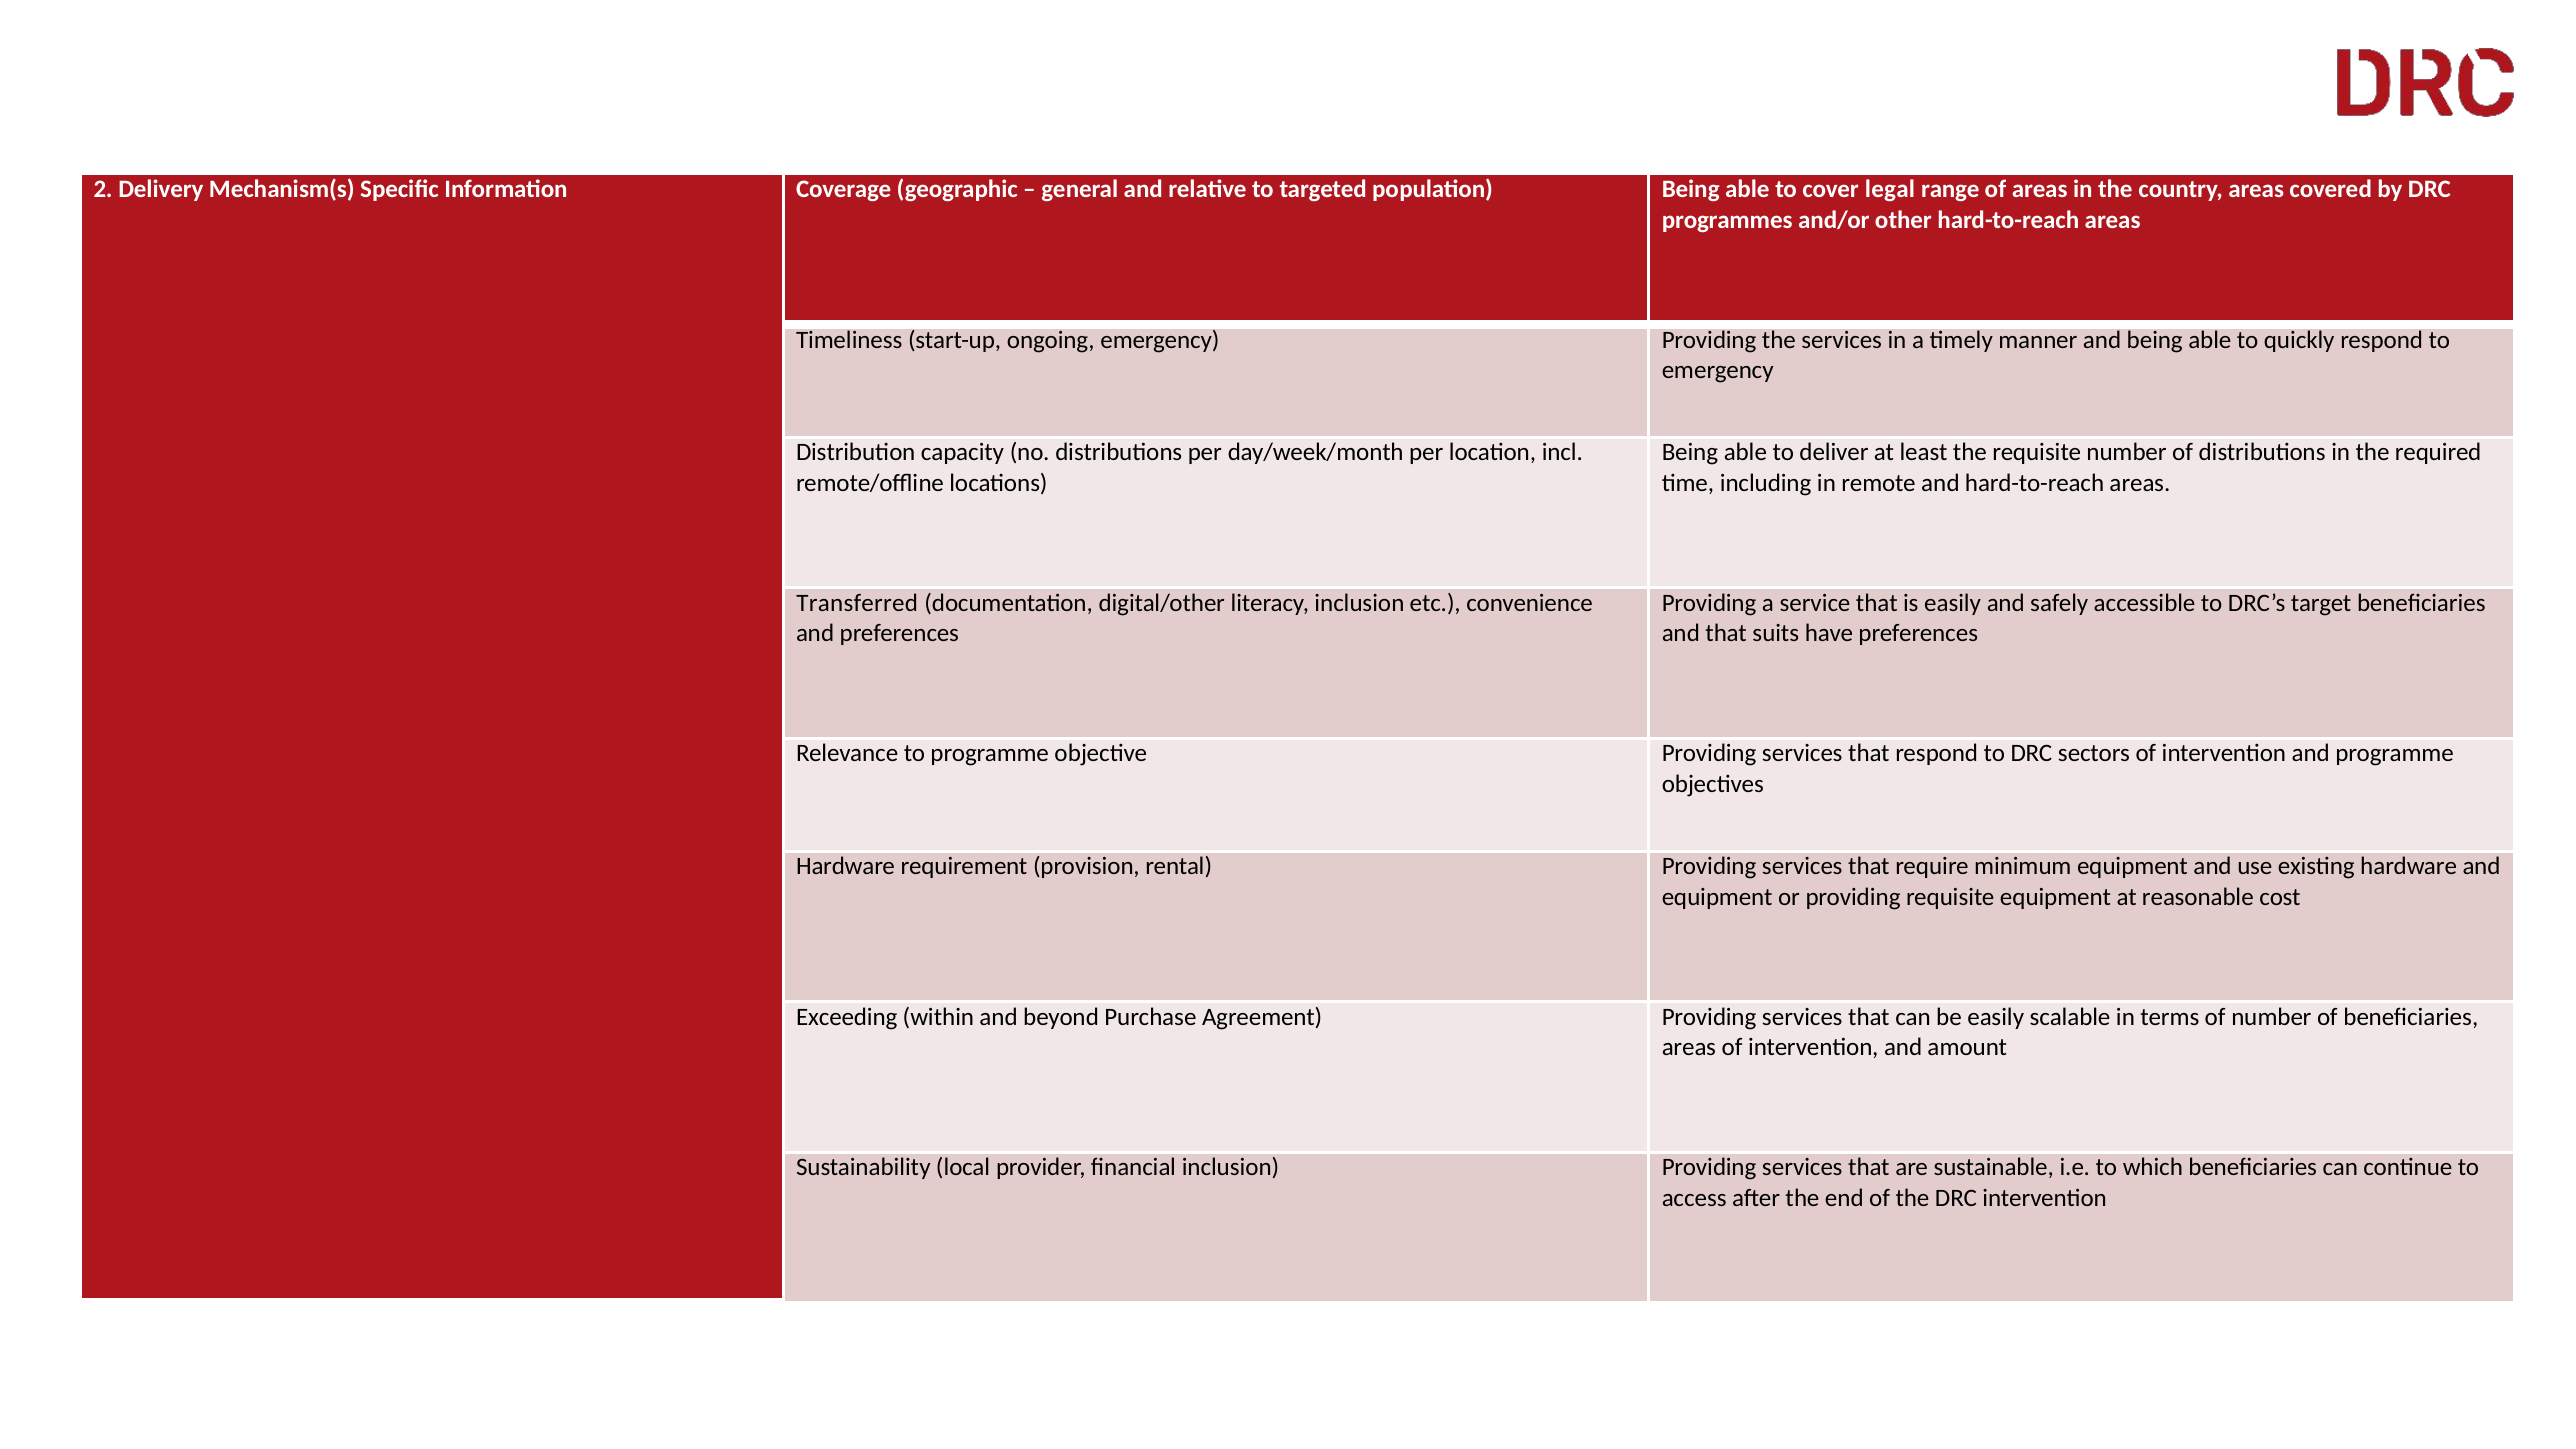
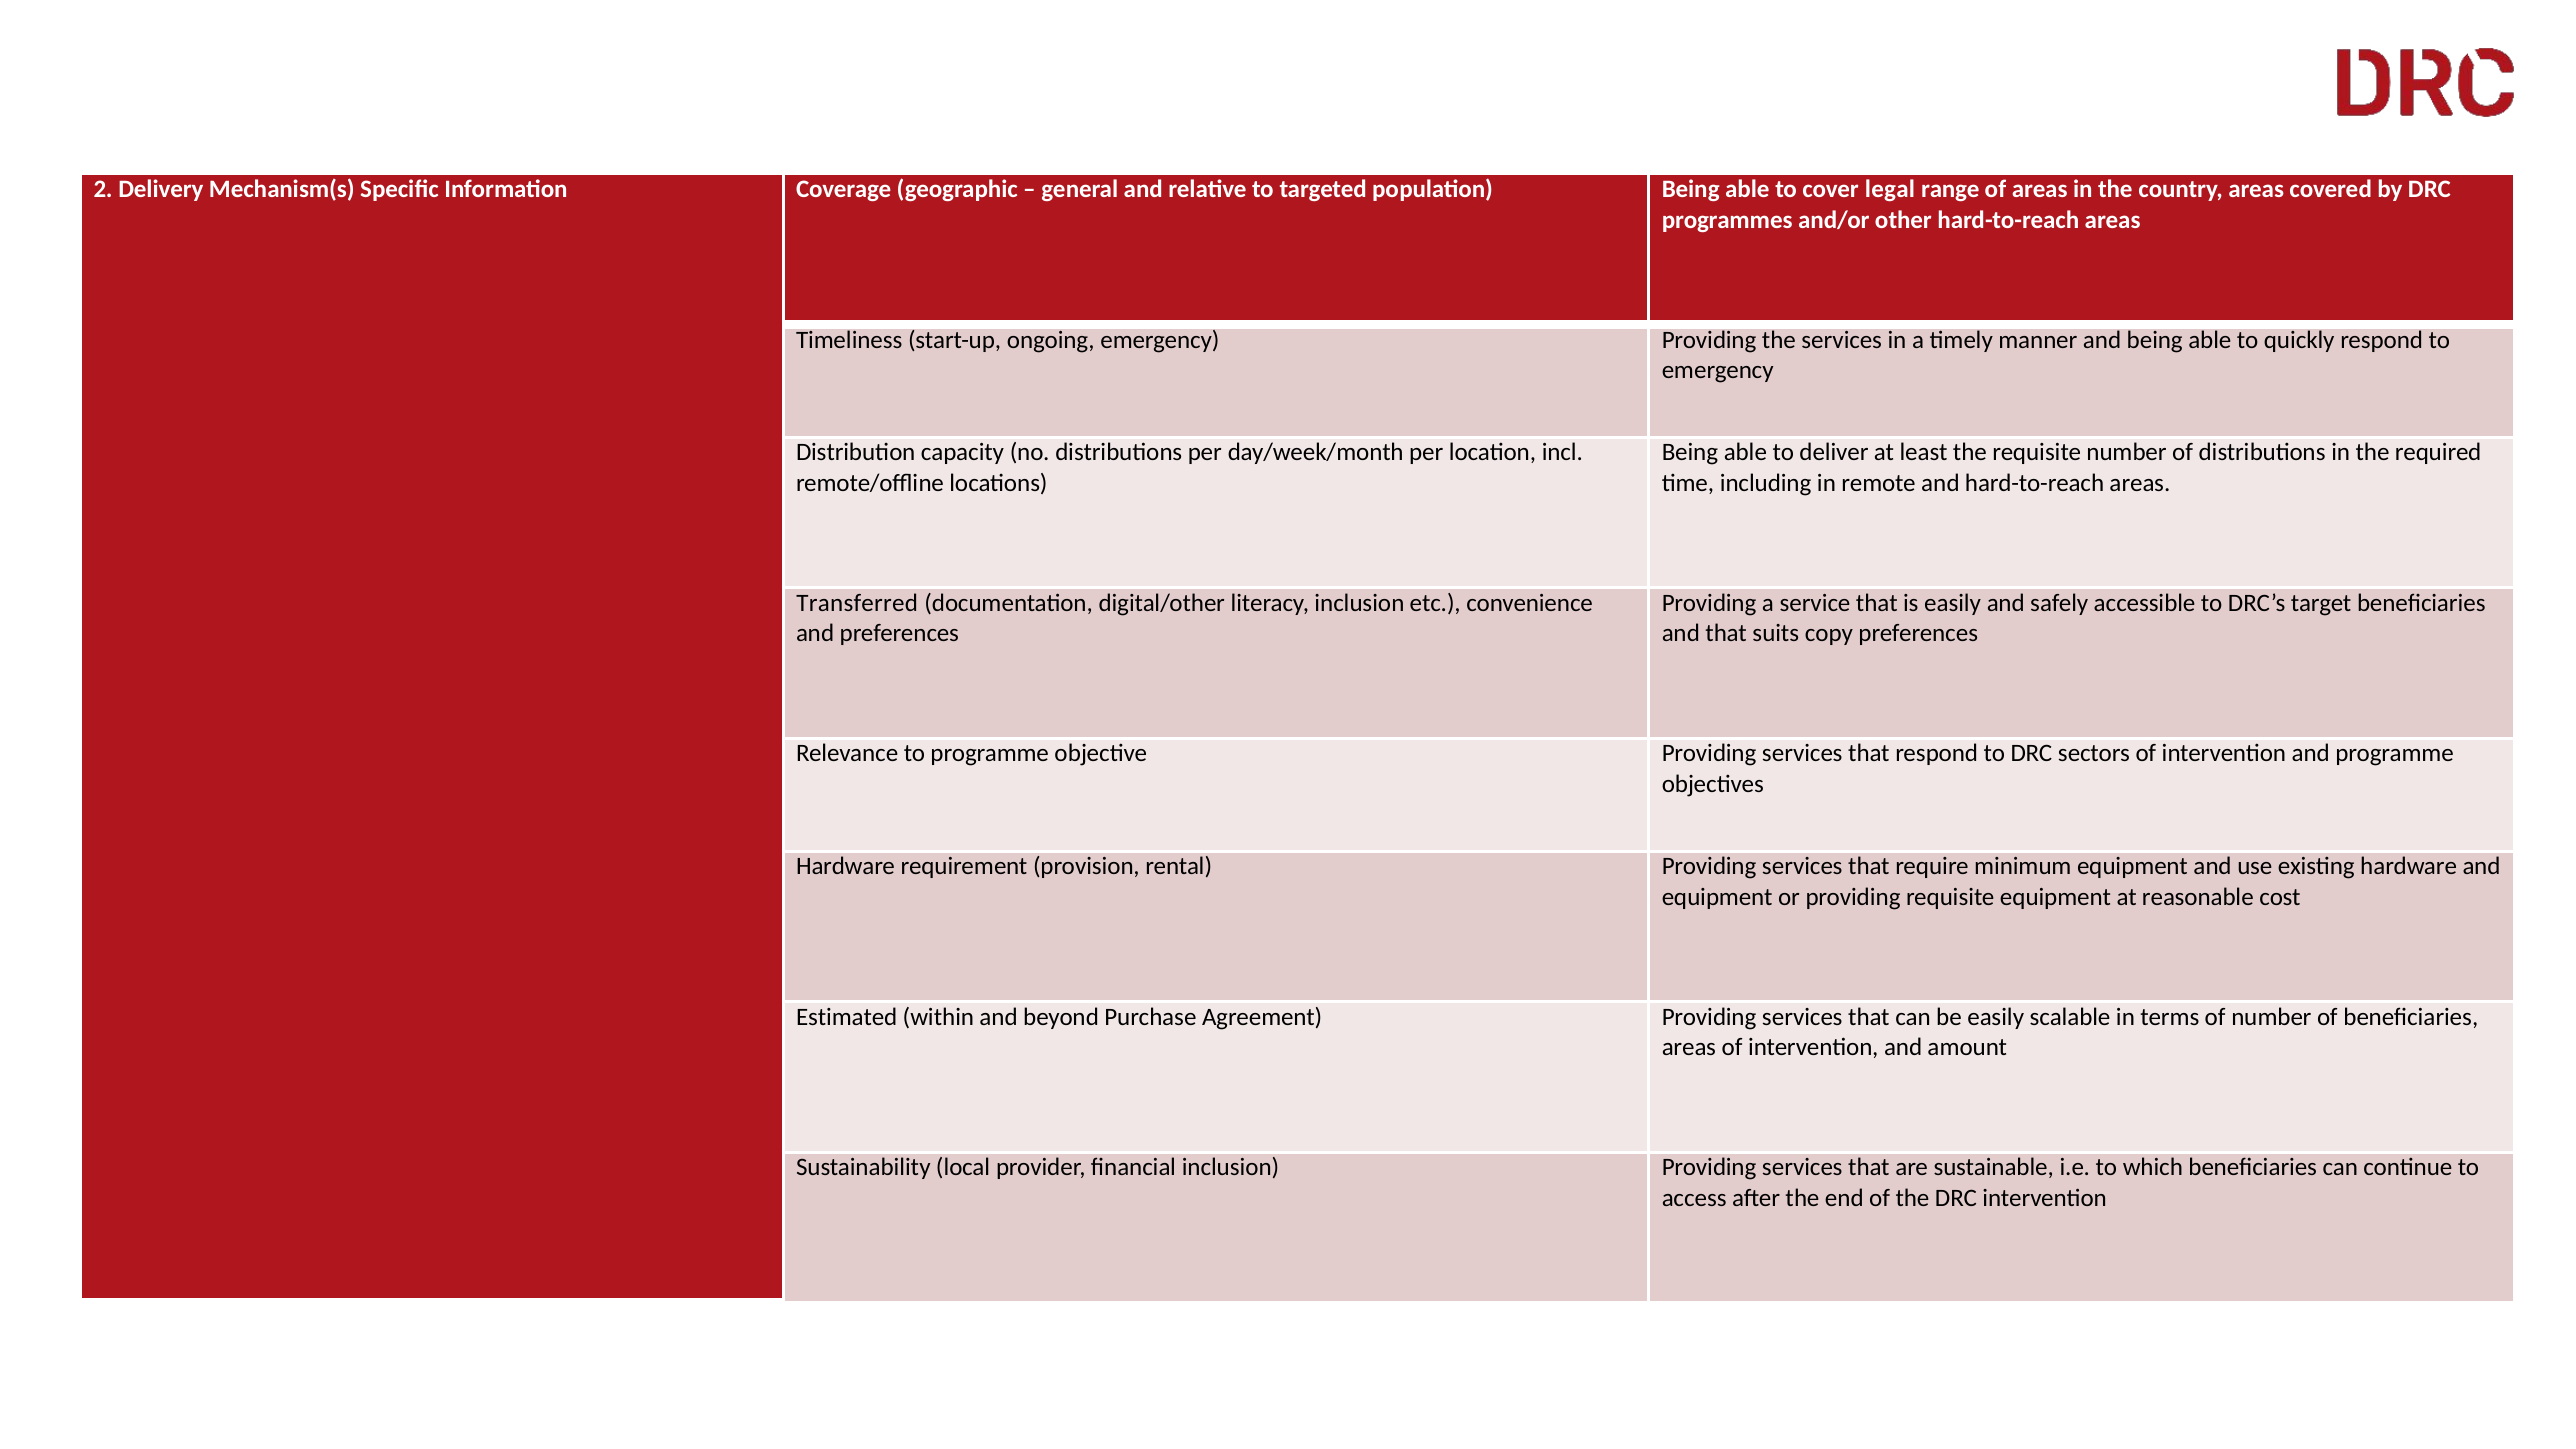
have: have -> copy
Exceeding: Exceeding -> Estimated
